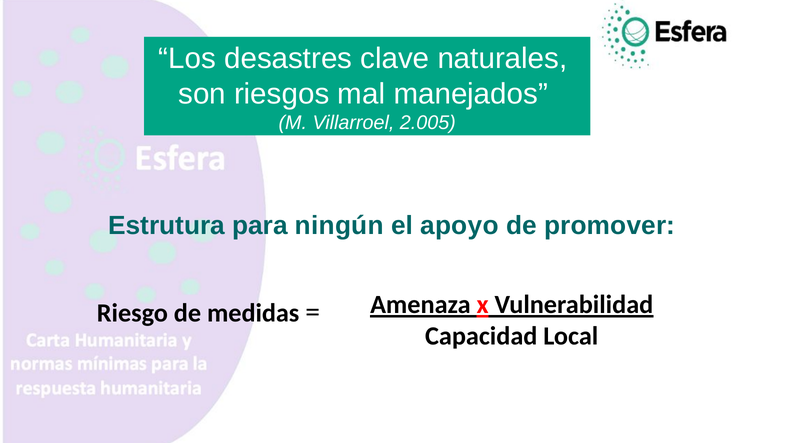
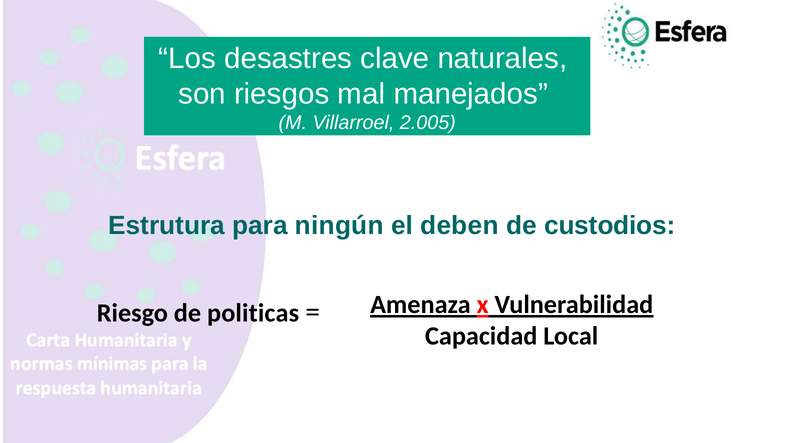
apoyo: apoyo -> deben
promover: promover -> custodios
medidas: medidas -> politicas
